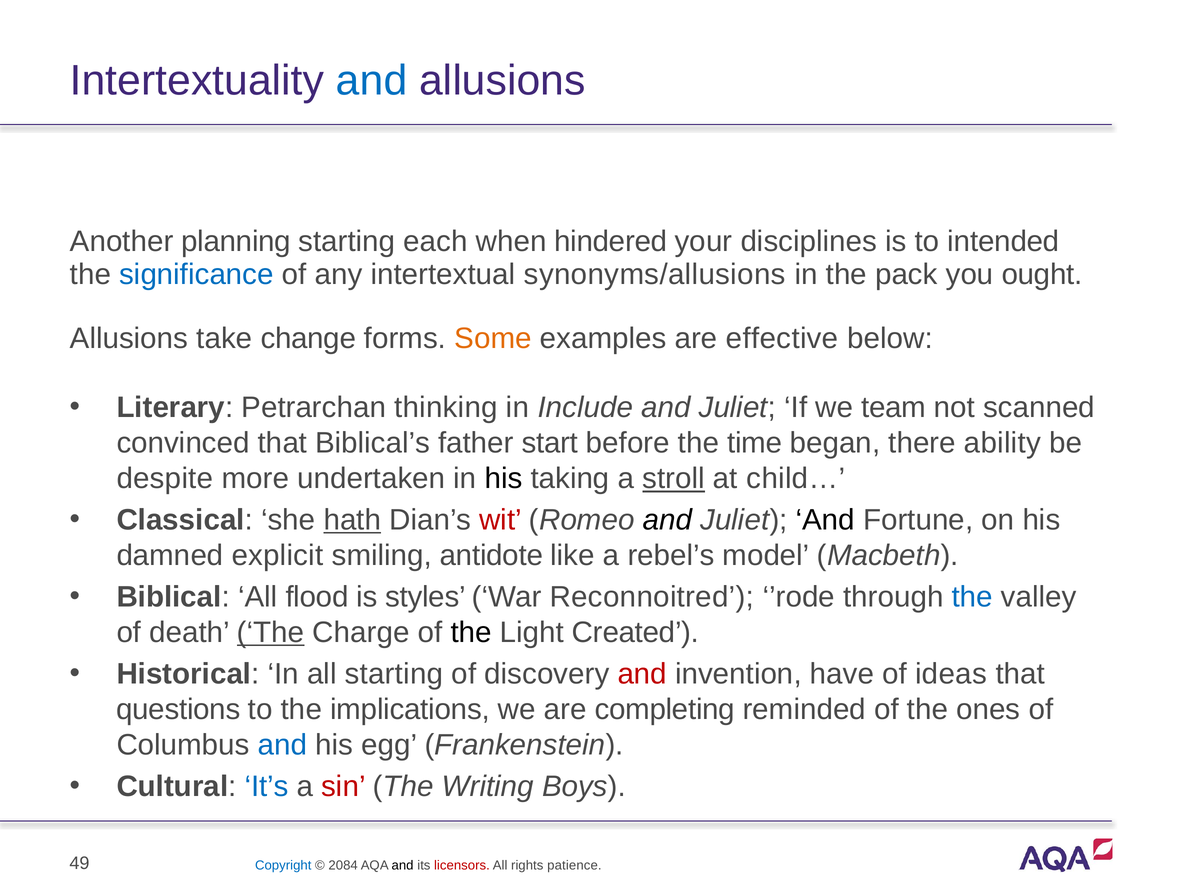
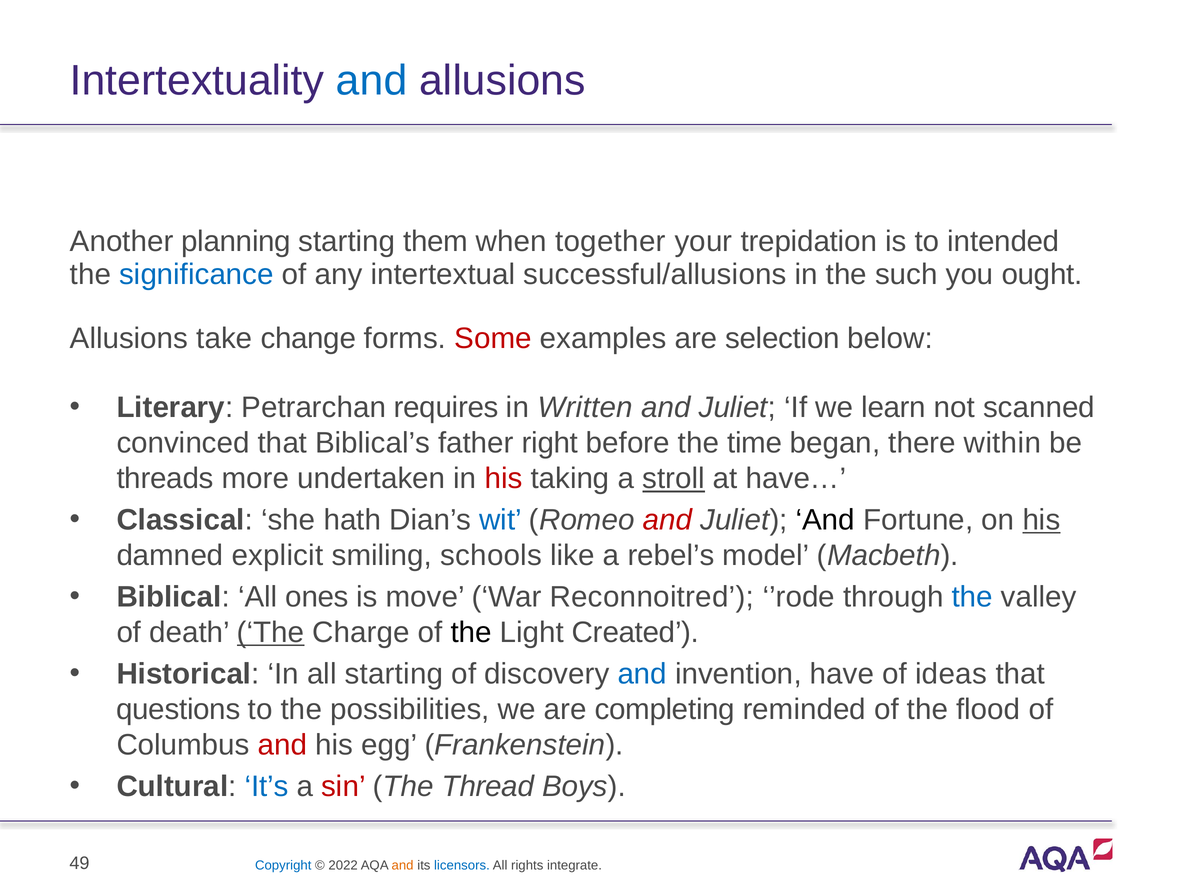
each: each -> them
hindered: hindered -> together
disciplines: disciplines -> trepidation
synonyms/allusions: synonyms/allusions -> successful/allusions
pack: pack -> such
Some colour: orange -> red
effective: effective -> selection
thinking: thinking -> requires
Include: Include -> Written
team: team -> learn
start: start -> right
ability: ability -> within
despite: despite -> threads
his at (503, 479) colour: black -> red
child…: child… -> have…
hath underline: present -> none
wit colour: red -> blue
and at (667, 520) colour: black -> red
his at (1041, 520) underline: none -> present
antidote: antidote -> schools
flood: flood -> ones
styles: styles -> move
and at (642, 674) colour: red -> blue
implications: implications -> possibilities
ones: ones -> flood
and at (282, 745) colour: blue -> red
Writing: Writing -> Thread
2084: 2084 -> 2022
and at (403, 866) colour: black -> orange
licensors colour: red -> blue
patience: patience -> integrate
